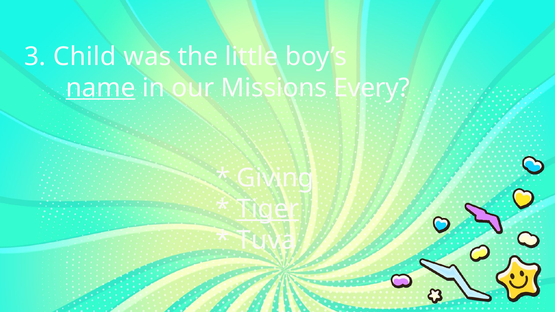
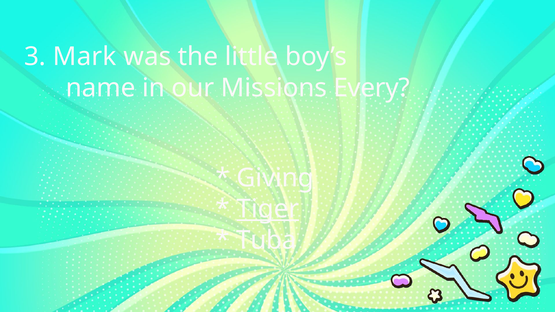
Child: Child -> Mark
name underline: present -> none
Tuva: Tuva -> Tuba
